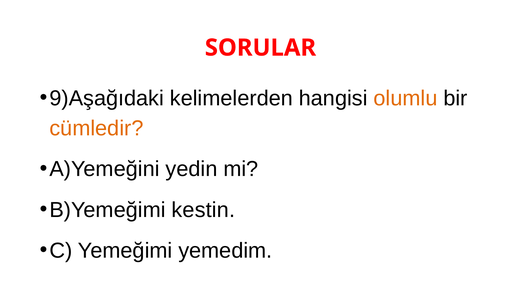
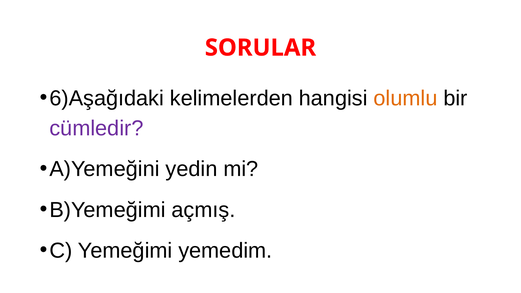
9)Aşağıdaki: 9)Aşağıdaki -> 6)Aşağıdaki
cümledir colour: orange -> purple
kestin: kestin -> açmış
